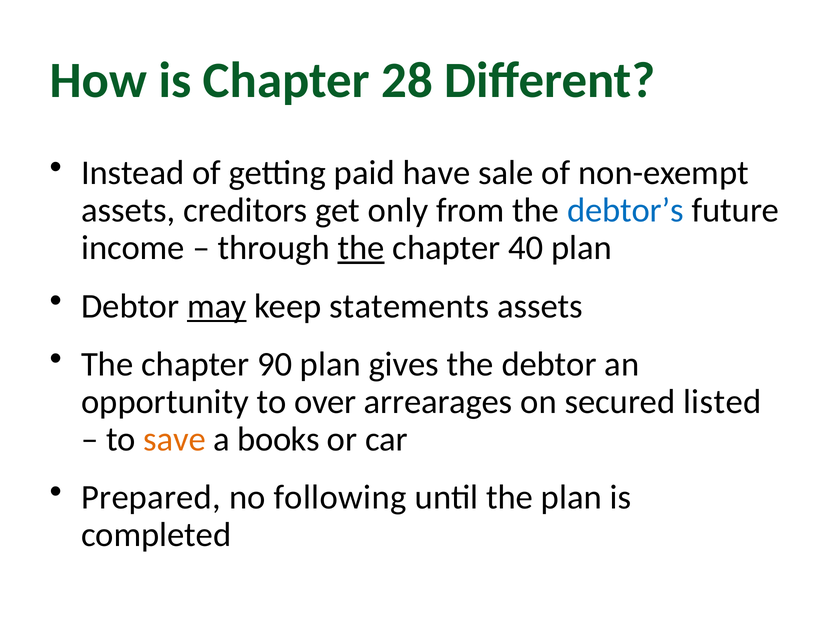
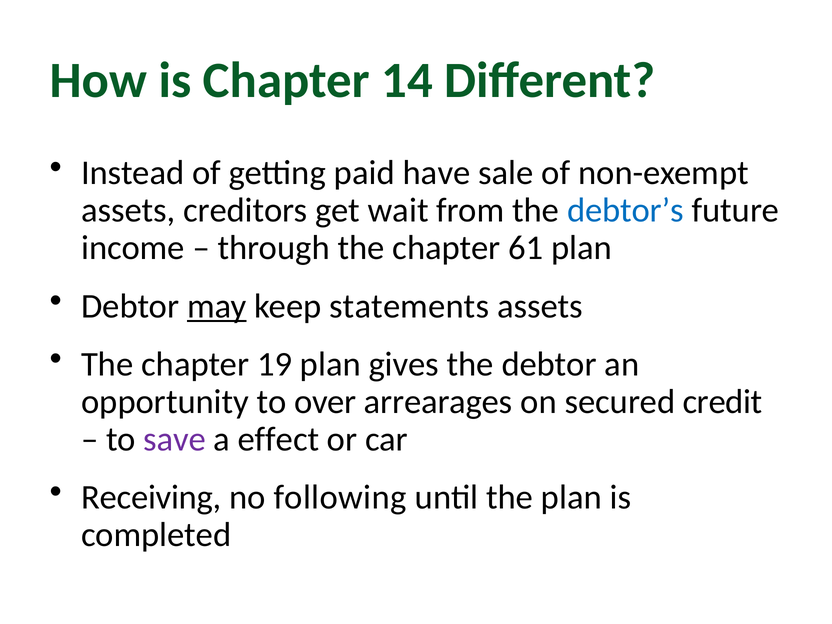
28: 28 -> 14
only: only -> wait
the at (361, 248) underline: present -> none
40: 40 -> 61
90: 90 -> 19
listed: listed -> credit
save colour: orange -> purple
books: books -> effect
Prepared: Prepared -> Receiving
